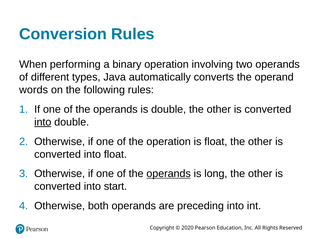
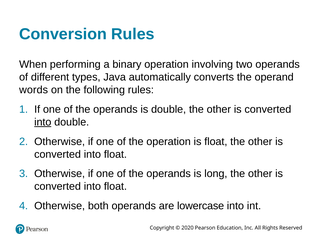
operands at (169, 174) underline: present -> none
start at (115, 187): start -> float
preceding: preceding -> lowercase
